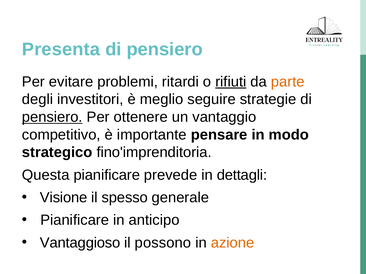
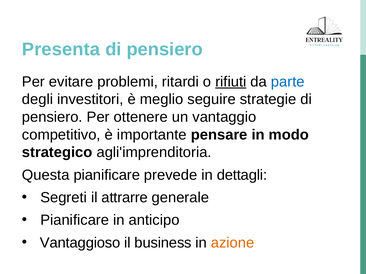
parte colour: orange -> blue
pensiero at (52, 117) underline: present -> none
fino'imprenditoria: fino'imprenditoria -> agli'imprenditoria
Visione: Visione -> Segreti
spesso: spesso -> attrarre
possono: possono -> business
